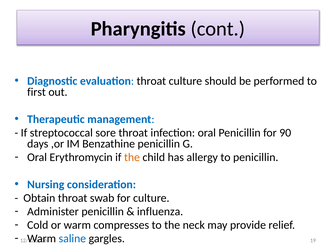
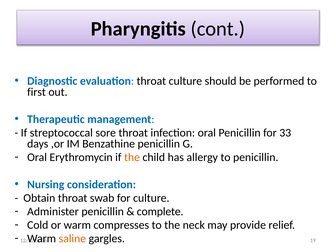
90: 90 -> 33
influenza: influenza -> complete
saline colour: blue -> orange
